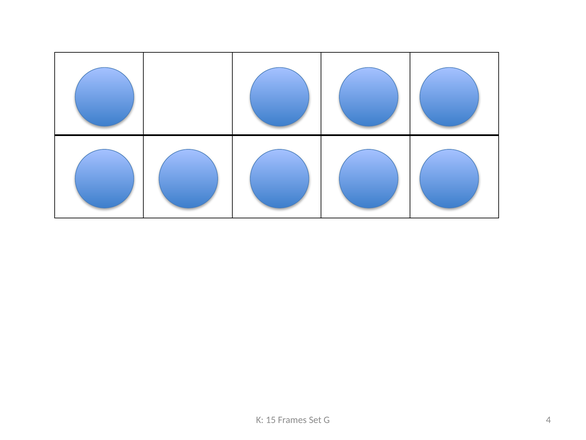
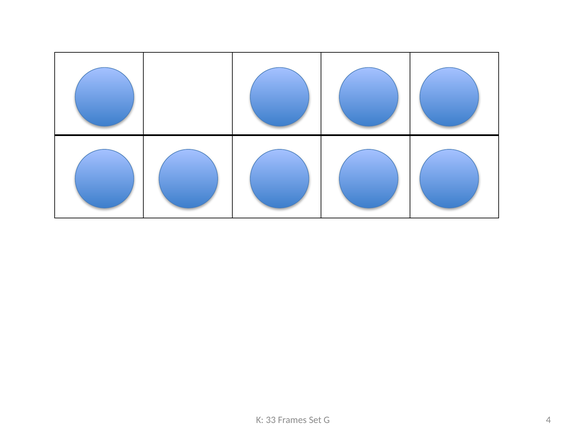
15: 15 -> 33
